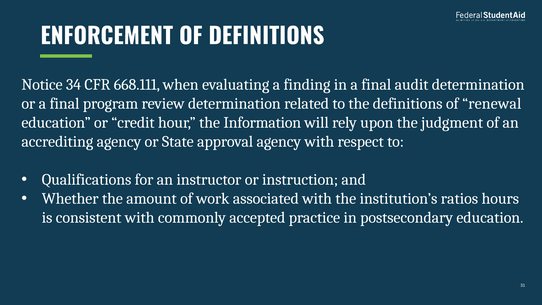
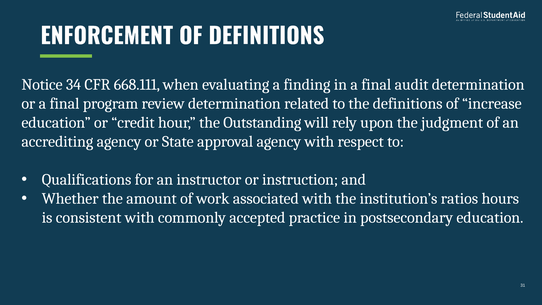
renewal: renewal -> increase
Information: Information -> Outstanding
